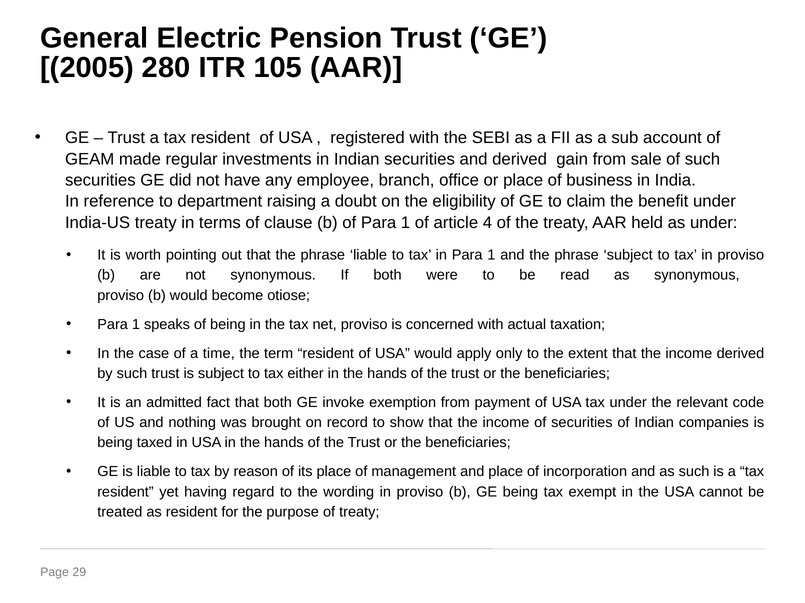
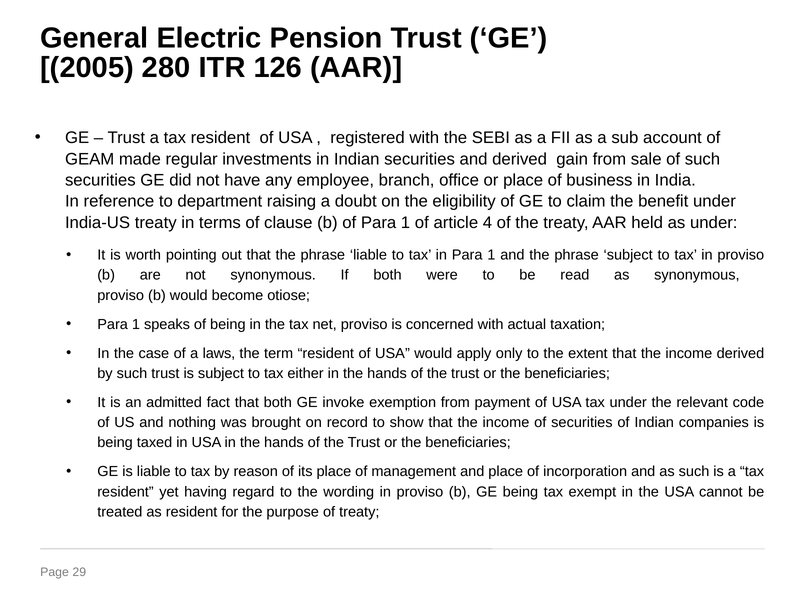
105: 105 -> 126
time: time -> laws
